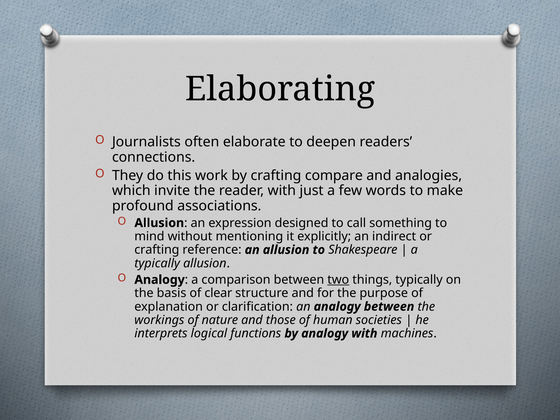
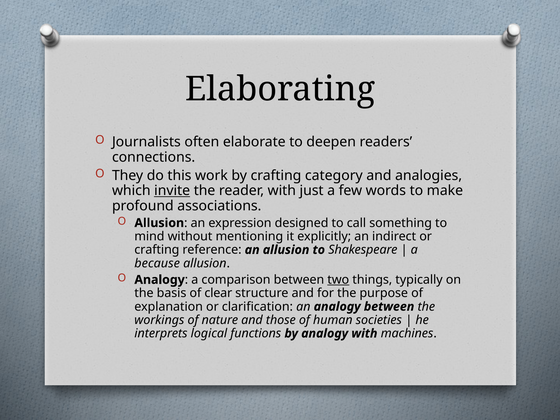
compare: compare -> category
invite underline: none -> present
typically at (157, 263): typically -> because
